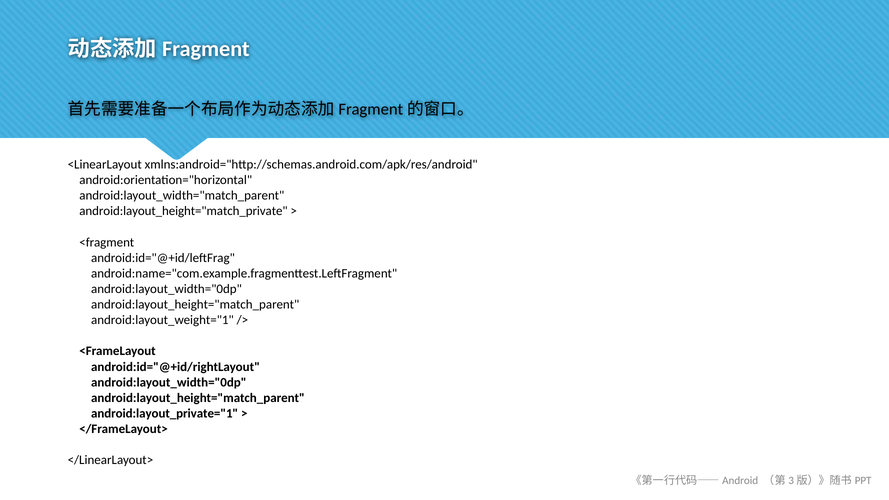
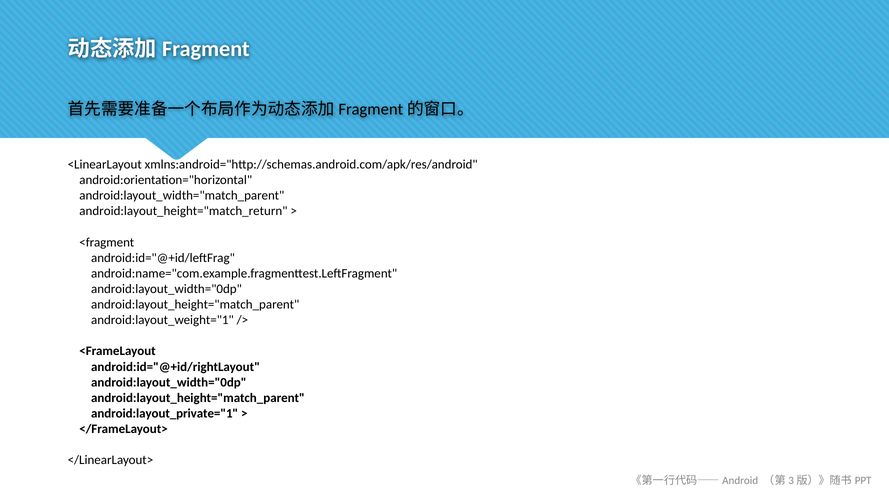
android:layout_height="match_private: android:layout_height="match_private -> android:layout_height="match_return
